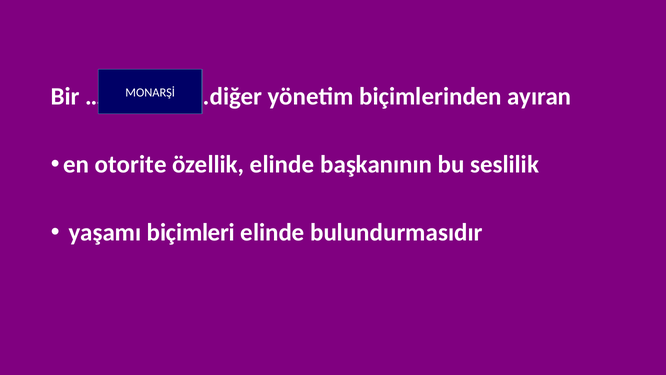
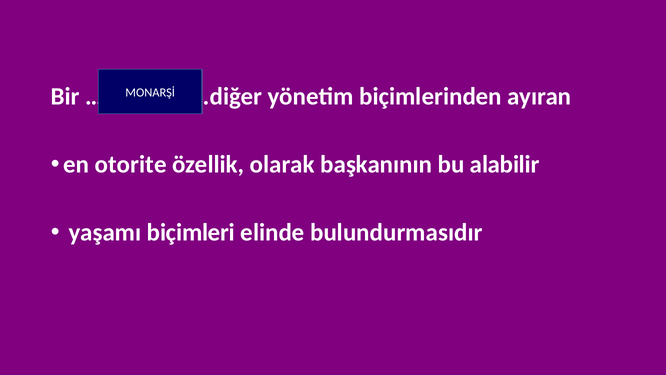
özellik elinde: elinde -> olarak
seslilik: seslilik -> alabilir
